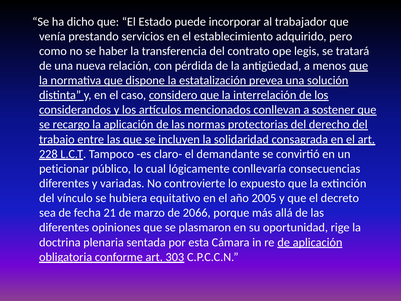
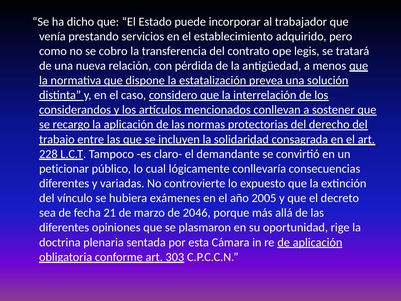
haber: haber -> cobro
equitativo: equitativo -> exámenes
2066: 2066 -> 2046
